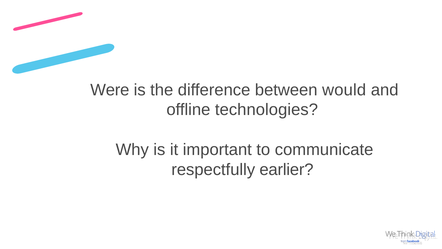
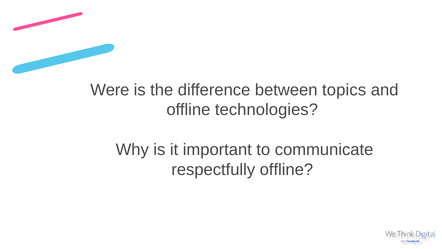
would: would -> topics
respectfully earlier: earlier -> offline
